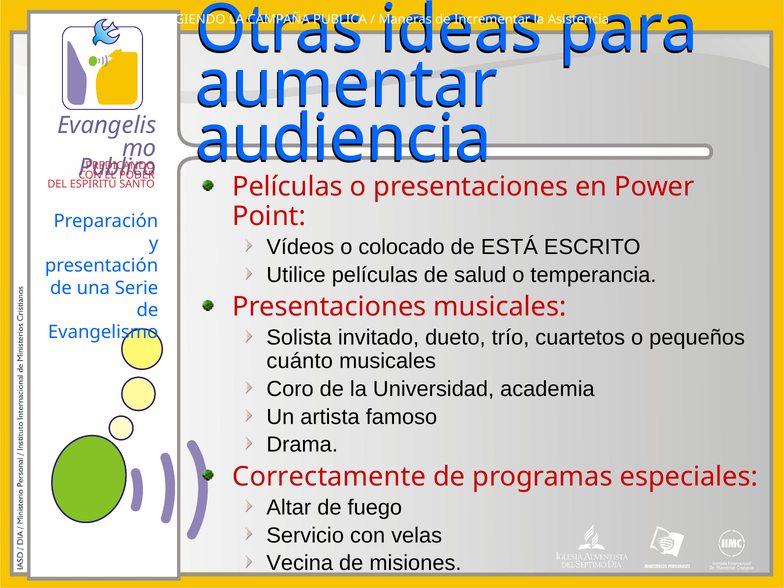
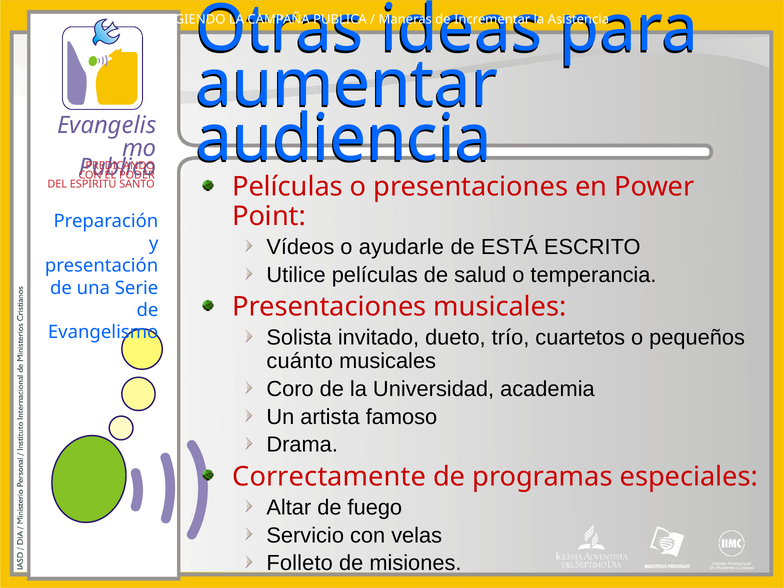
colocado: colocado -> ayudarle
Vecina: Vecina -> Folleto
